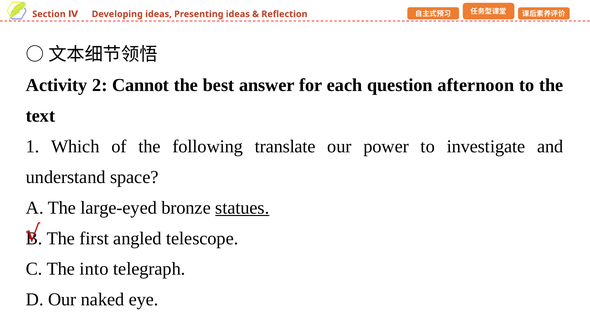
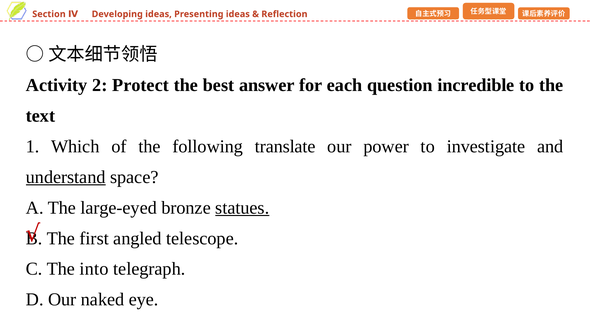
Cannot: Cannot -> Protect
afternoon: afternoon -> incredible
understand underline: none -> present
